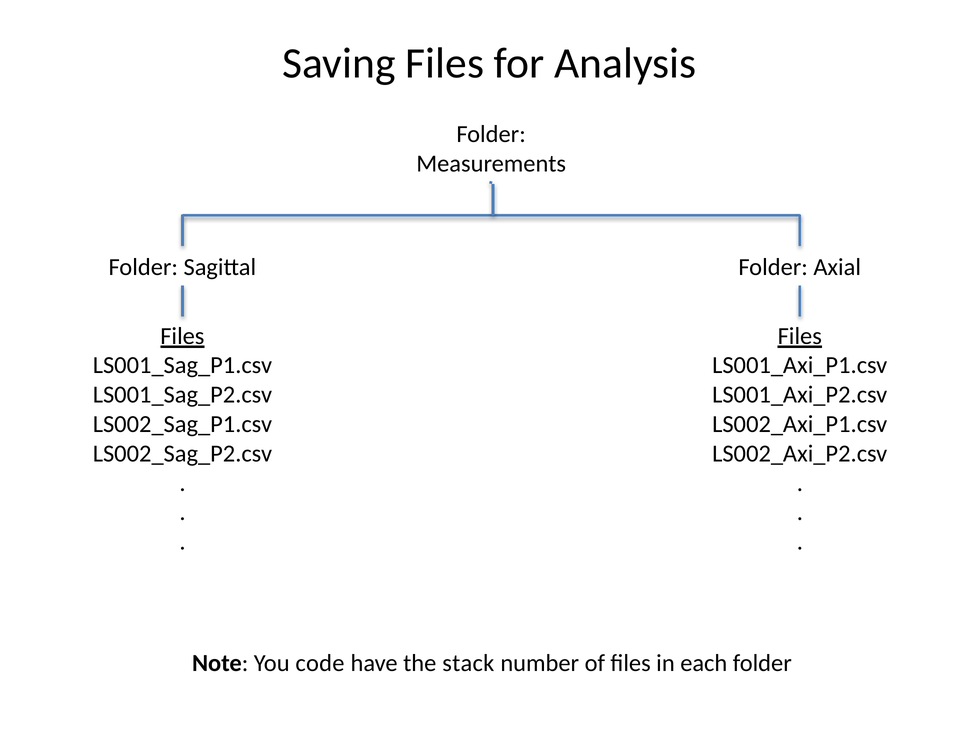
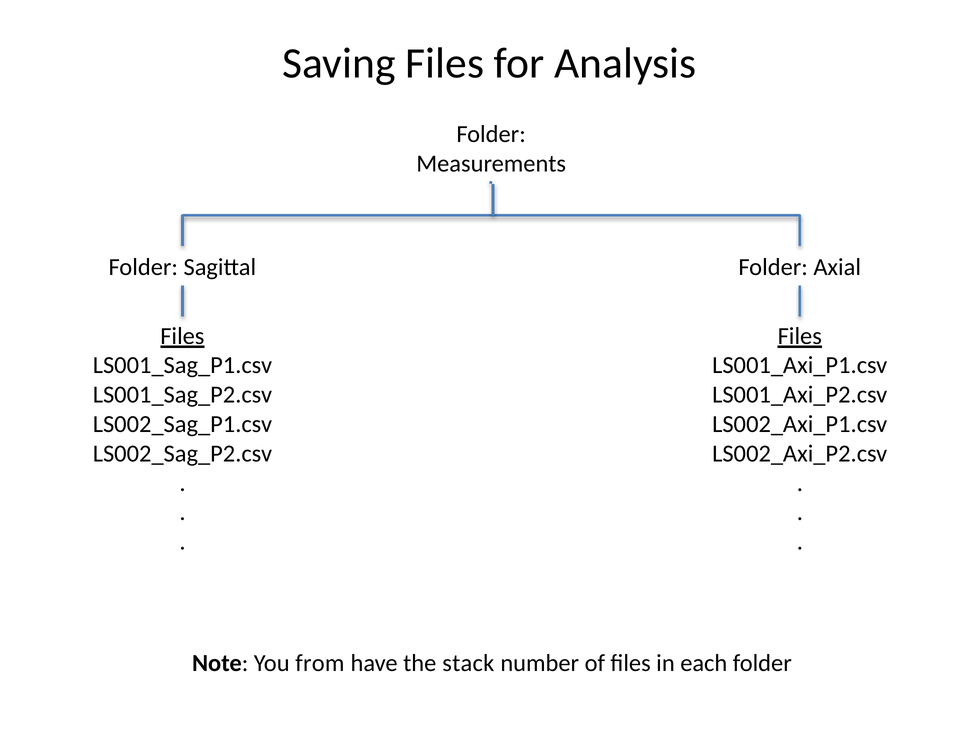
code: code -> from
